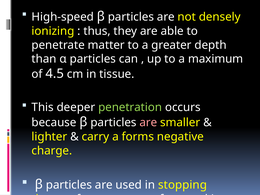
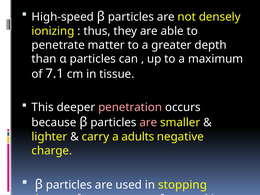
4.5: 4.5 -> 7.1
penetration colour: light green -> pink
forms: forms -> adults
